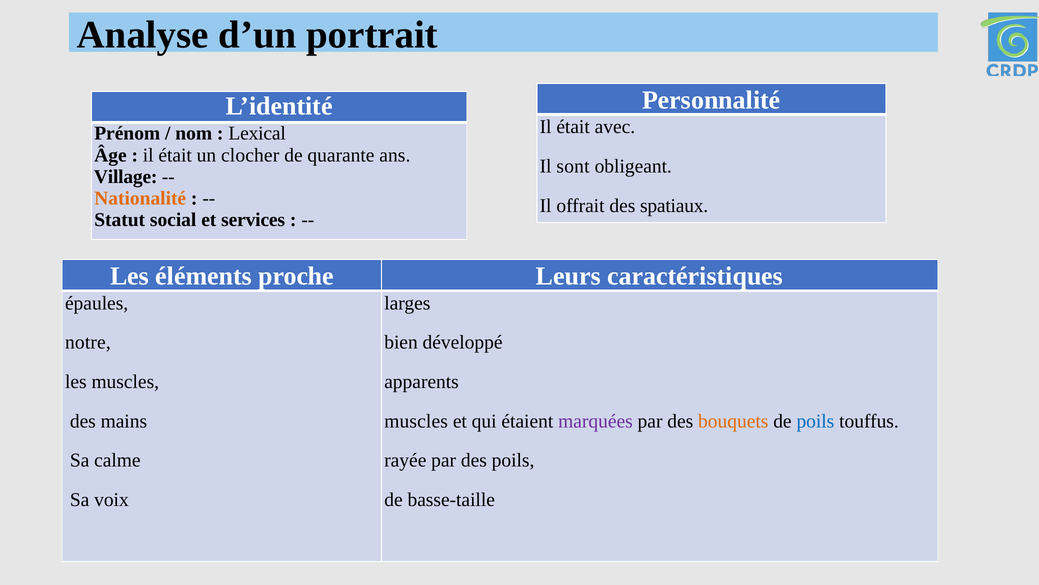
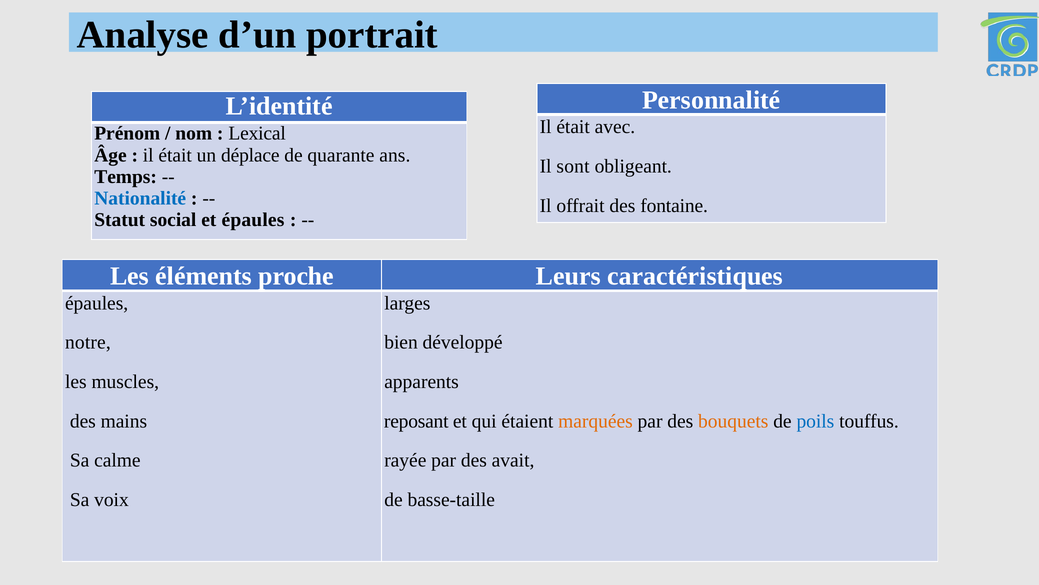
clocher: clocher -> déplace
Village: Village -> Temps
Nationalité colour: orange -> blue
spatiaux: spatiaux -> fontaine
et services: services -> épaules
muscles at (416, 421): muscles -> reposant
marquées colour: purple -> orange
des poils: poils -> avait
